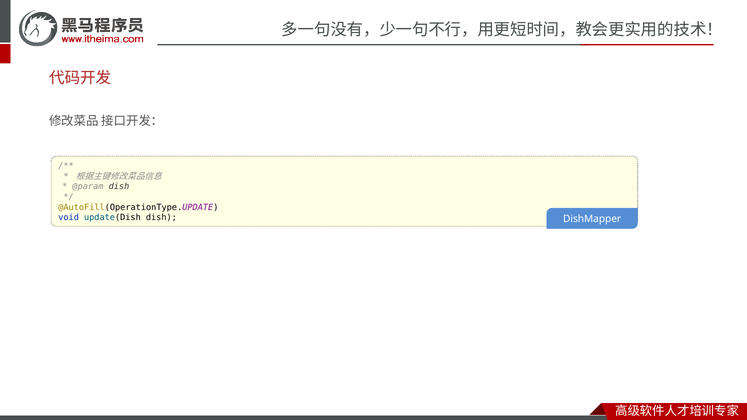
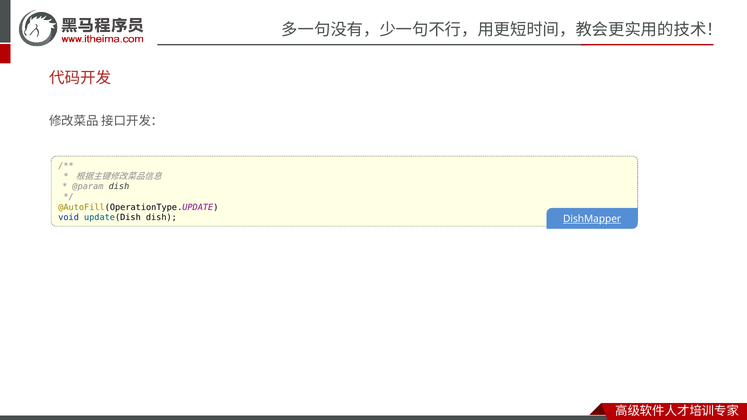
DishMapper underline: none -> present
